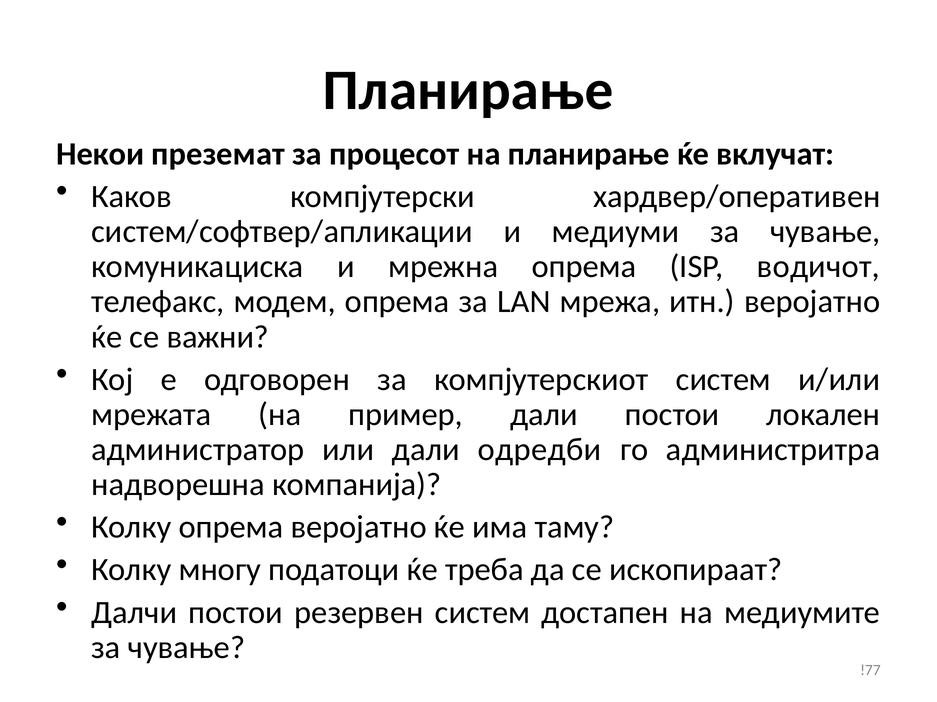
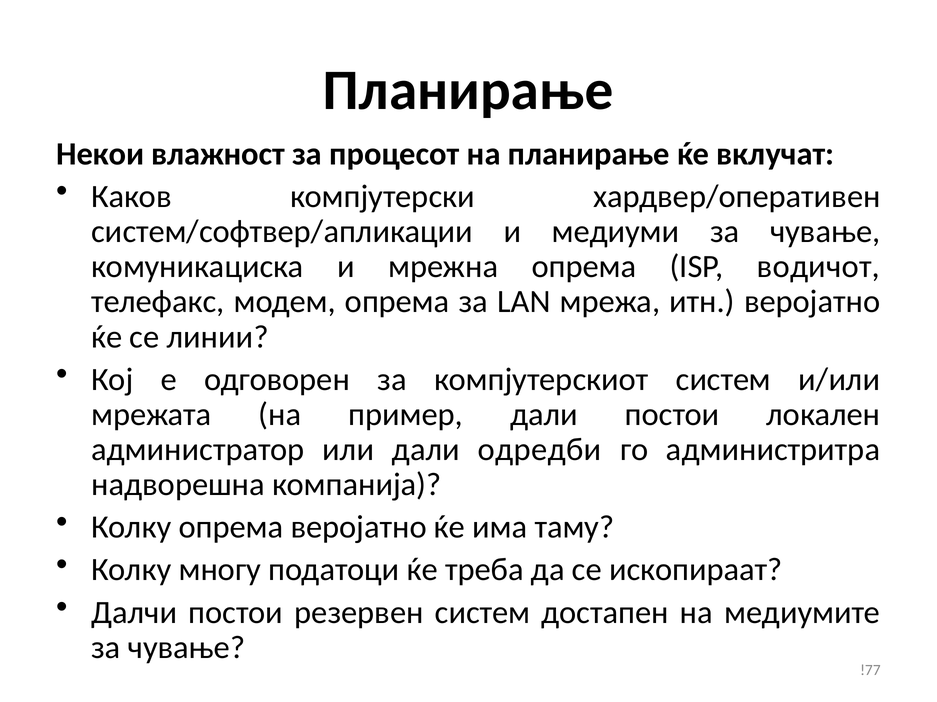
преземат: преземат -> влажност
важни: важни -> линии
